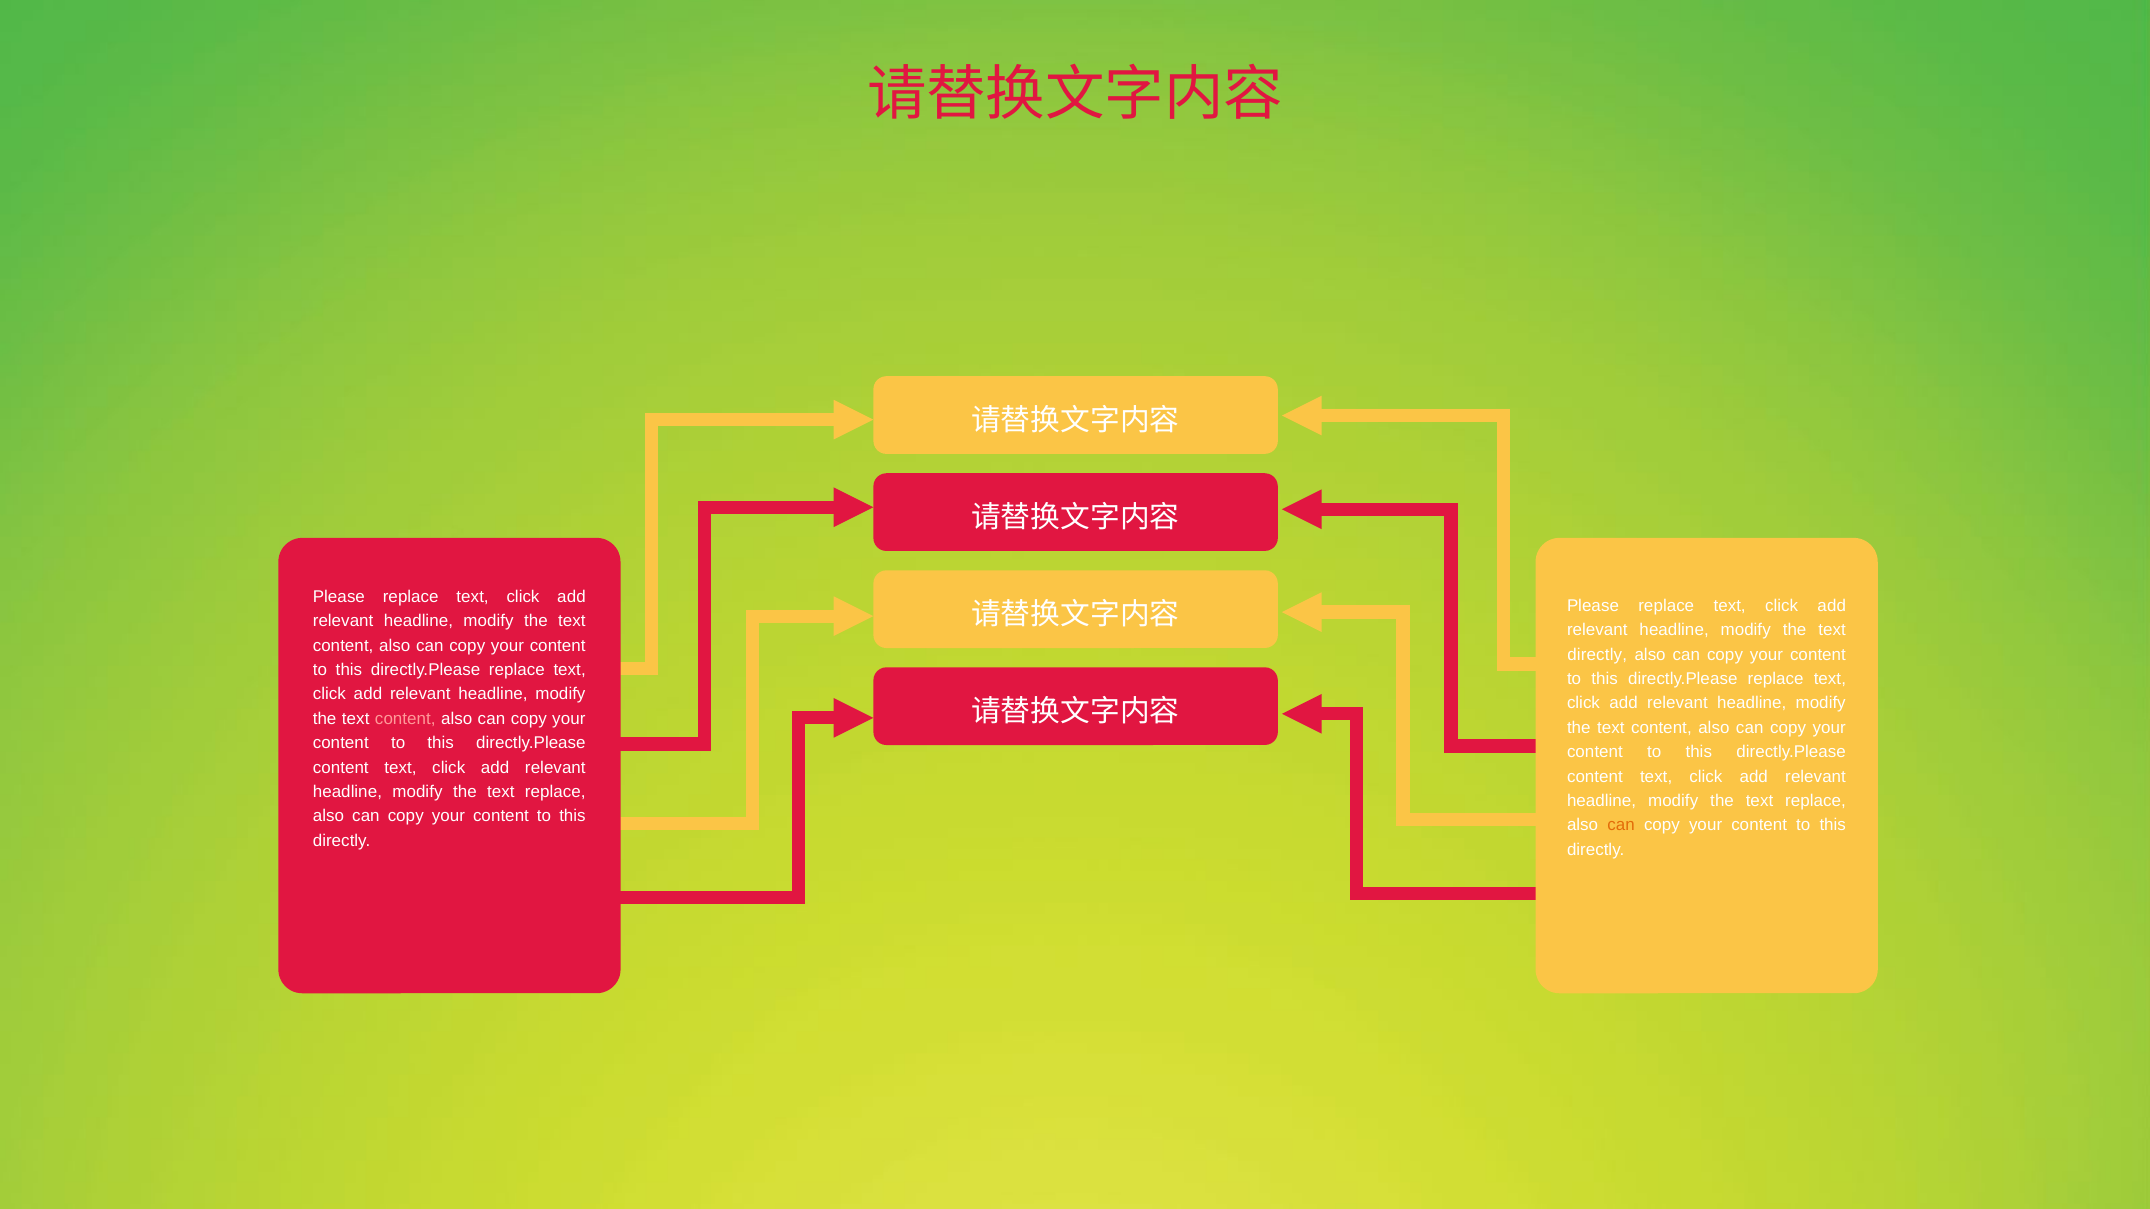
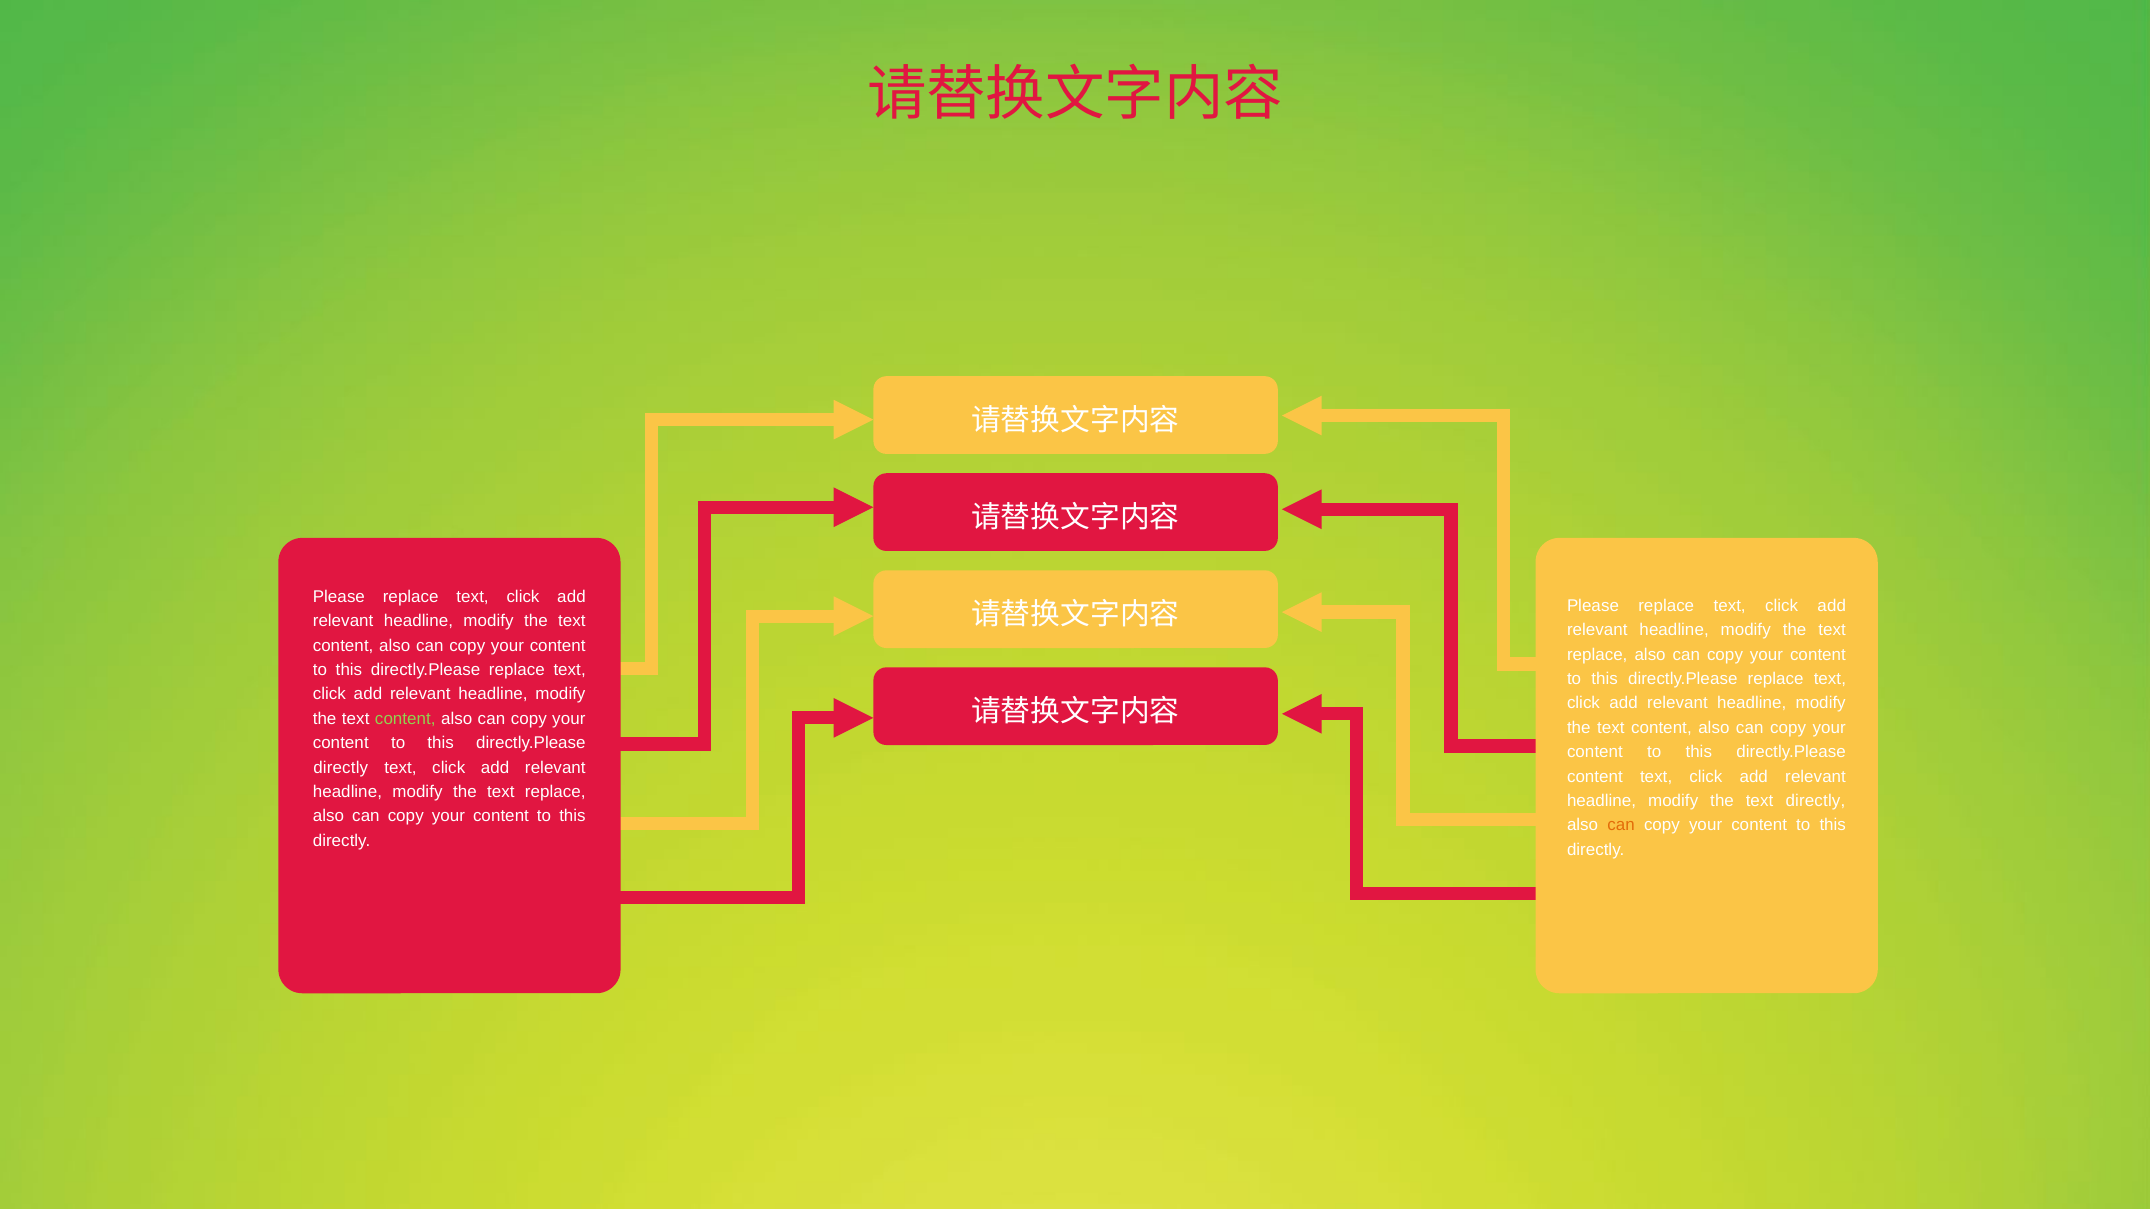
directly at (1597, 655): directly -> replace
content at (405, 719) colour: pink -> light green
content at (341, 768): content -> directly
replace at (1815, 801): replace -> directly
